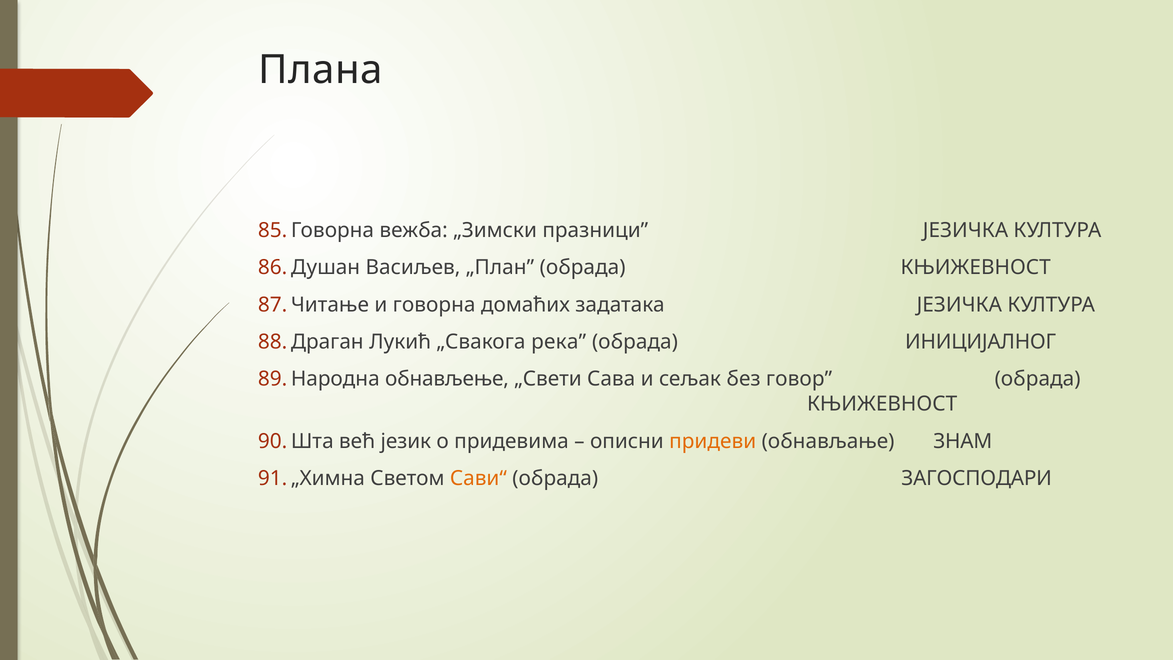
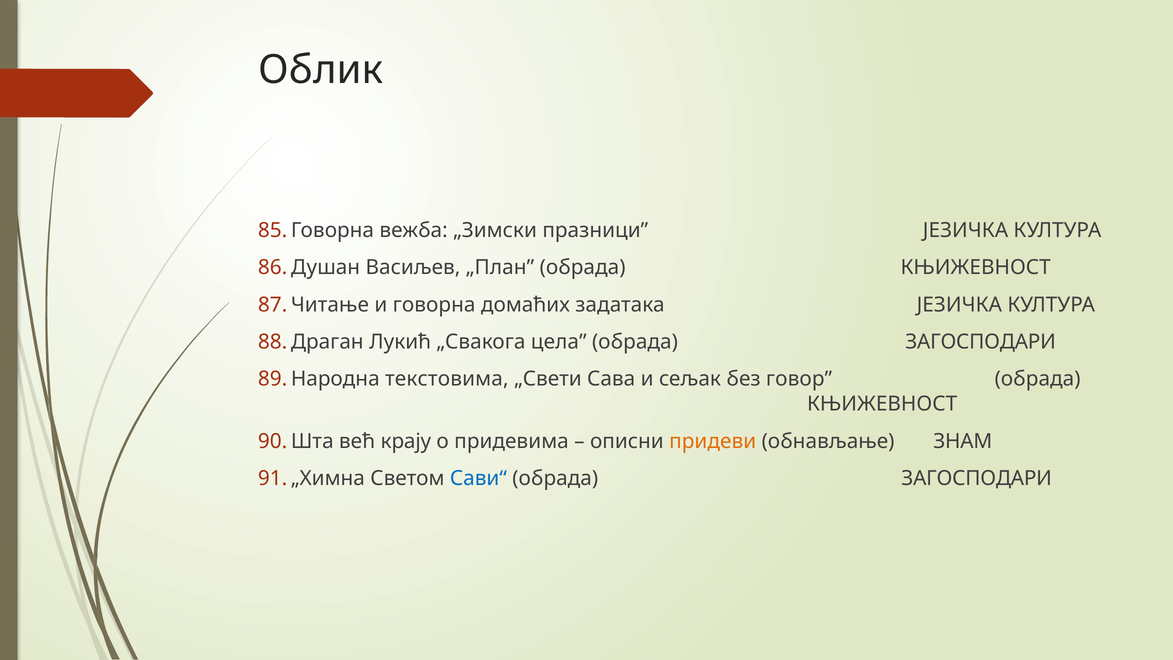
Плана: Плана -> Облик
река: река -> цела
ИНИЦИЈАЛНОГ at (981, 342): ИНИЦИЈАЛНОГ -> ЗАГОСПОДАРИ
обнављење: обнављење -> текстовима
језик: језик -> крају
Сави“ colour: orange -> blue
